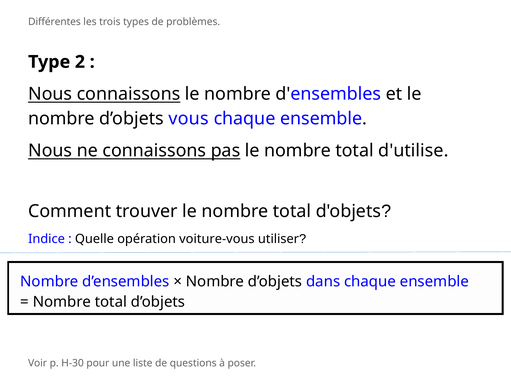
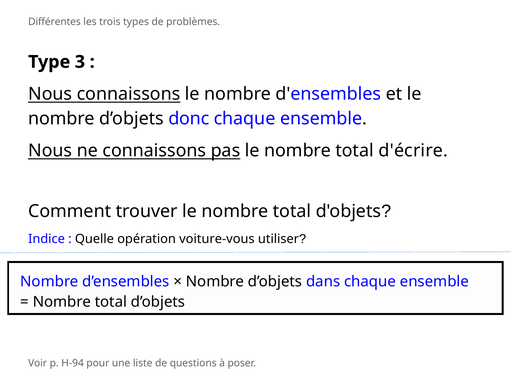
2: 2 -> 3
vous: vous -> donc
d'utilise: d'utilise -> d'écrire
H-30: H-30 -> H-94
